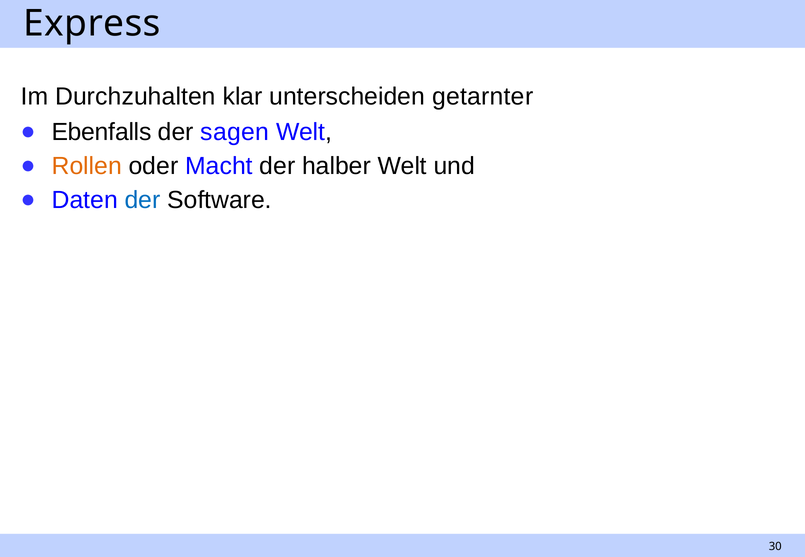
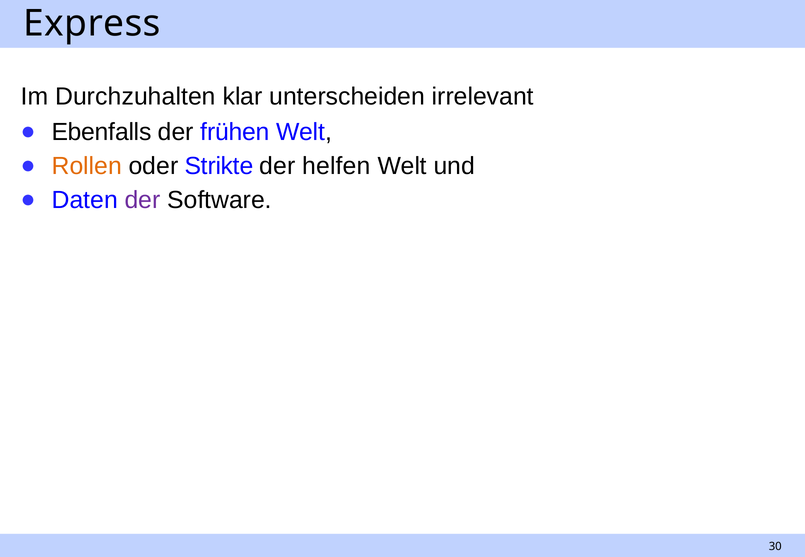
getarnter: getarnter -> irrelevant
sagen: sagen -> frühen
Macht: Macht -> Strikte
halber: halber -> helfen
der at (143, 200) colour: blue -> purple
